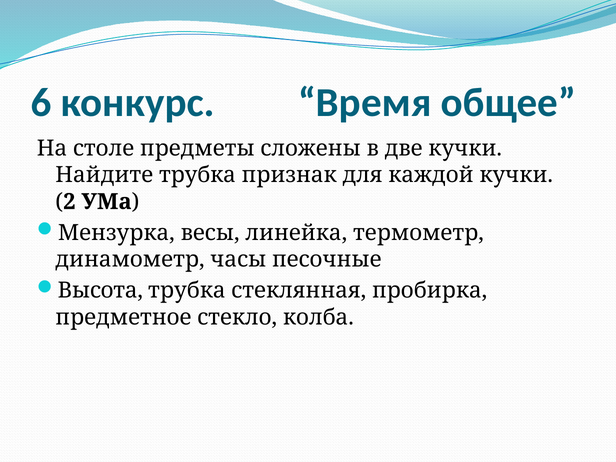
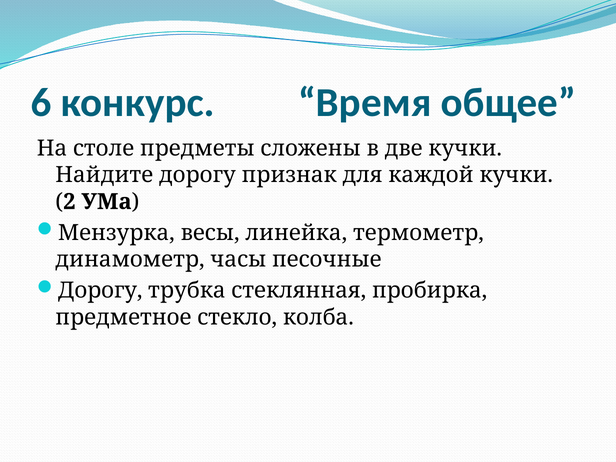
Найдите трубка: трубка -> дорогу
Высота at (100, 291): Высота -> Дорогу
